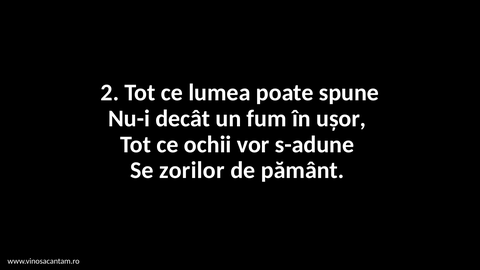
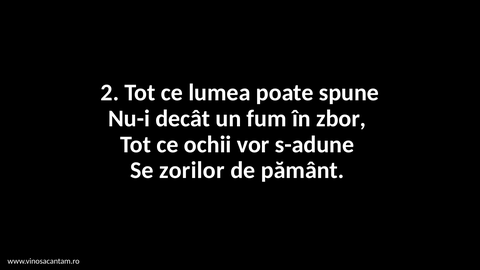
ușor: ușor -> zbor
